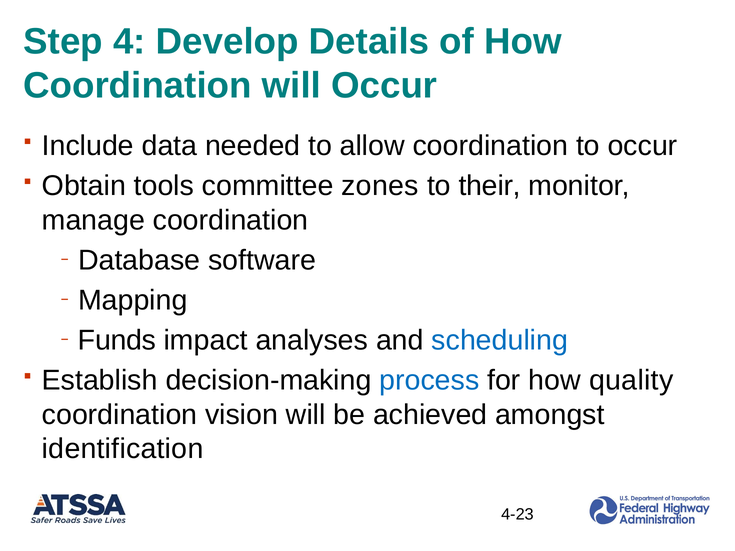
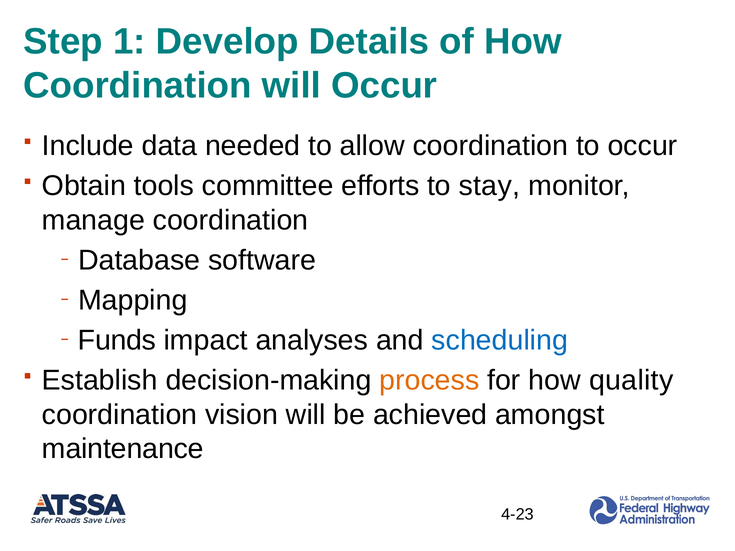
4: 4 -> 1
zones: zones -> efforts
their: their -> stay
process colour: blue -> orange
identification: identification -> maintenance
